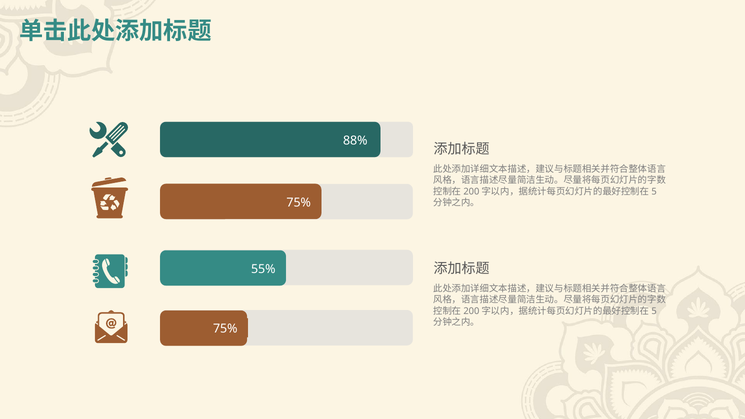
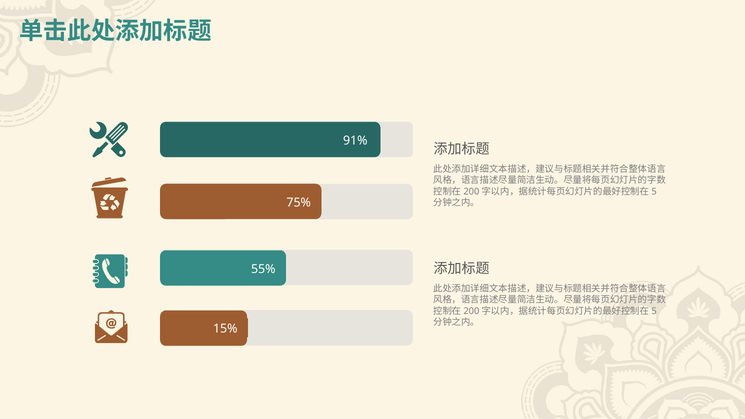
88%: 88% -> 91%
75% at (225, 329): 75% -> 15%
